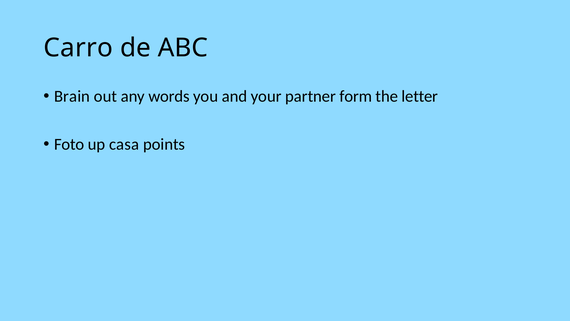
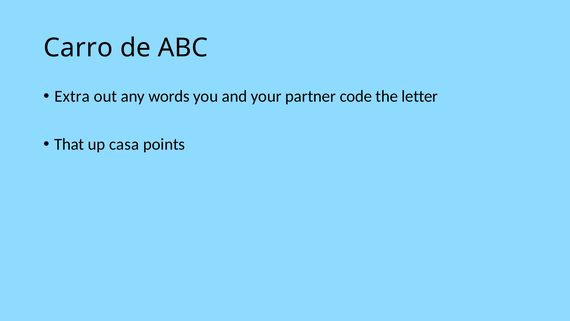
Brain: Brain -> Extra
form: form -> code
Foto: Foto -> That
